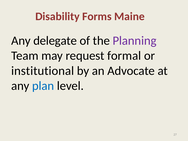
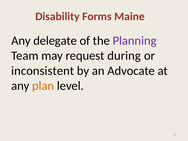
formal: formal -> during
institutional: institutional -> inconsistent
plan colour: blue -> orange
